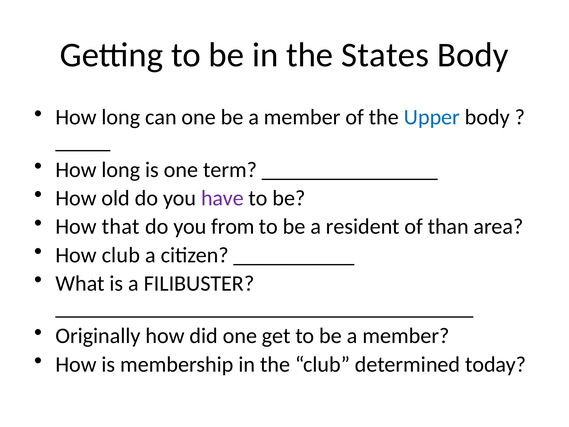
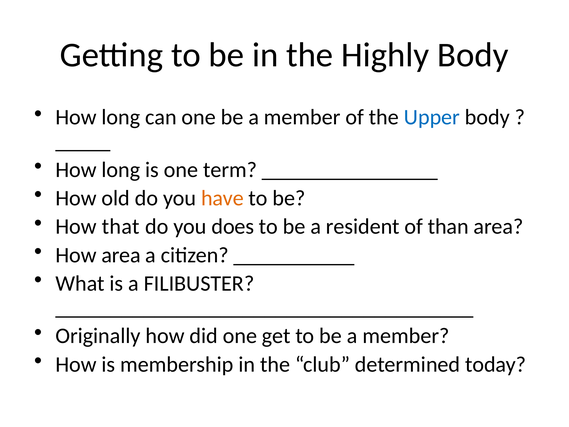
States: States -> Highly
have colour: purple -> orange
from: from -> does
How club: club -> area
